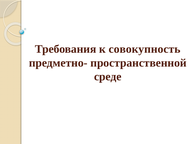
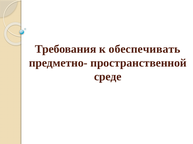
совокупность: совокупность -> обеспечивать
